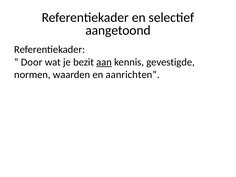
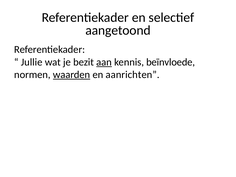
Door: Door -> Jullie
gevestigde: gevestigde -> beïnvloede
waarden underline: none -> present
